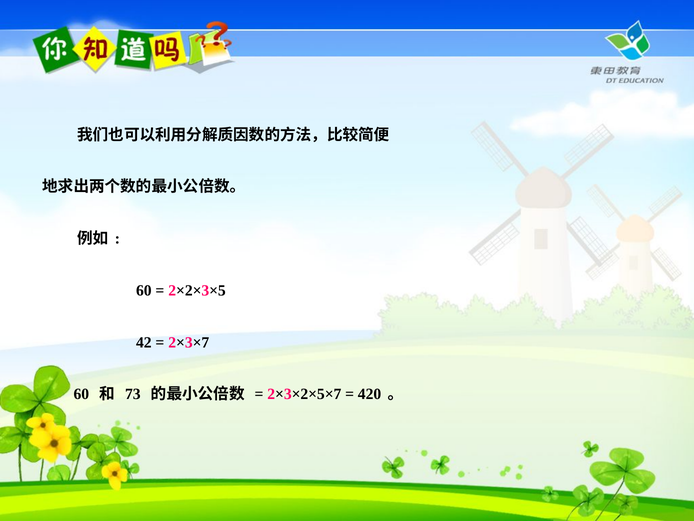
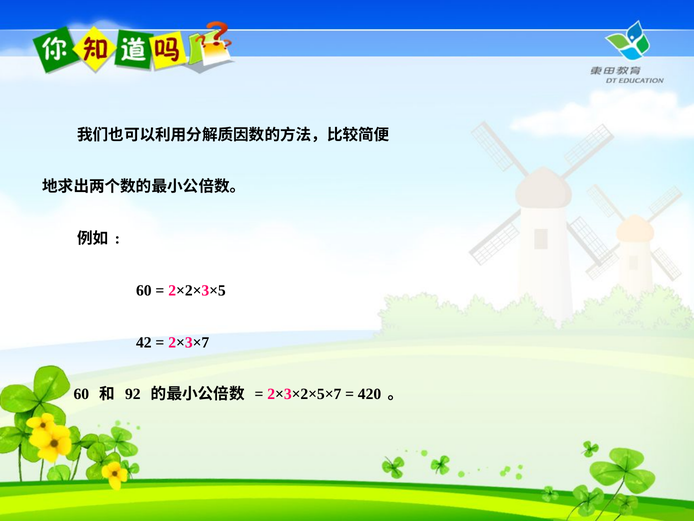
73: 73 -> 92
